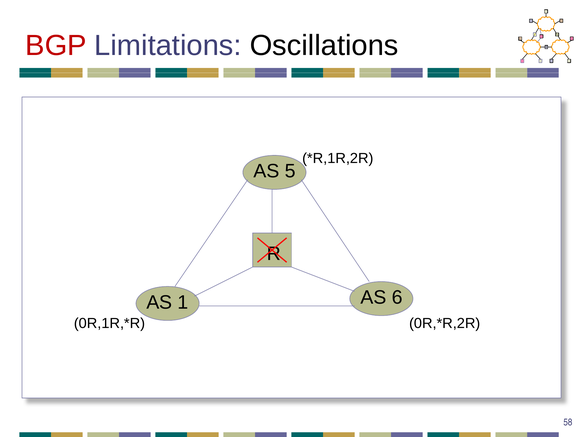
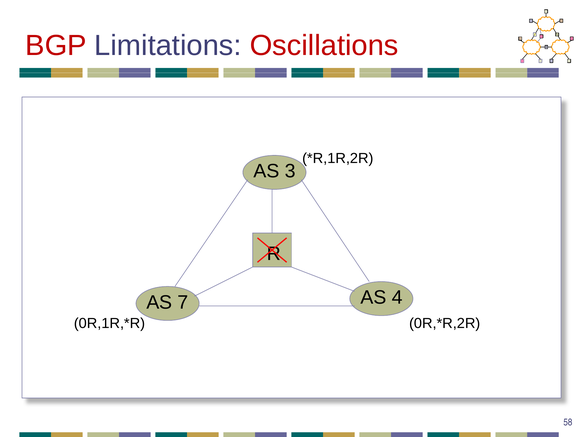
Oscillations colour: black -> red
5: 5 -> 3
1: 1 -> 7
6: 6 -> 4
